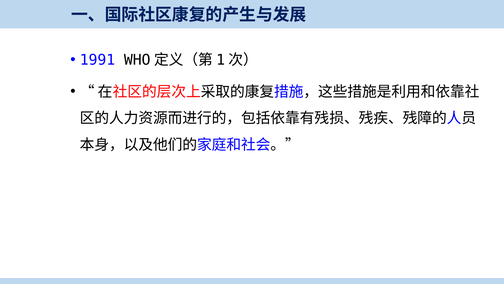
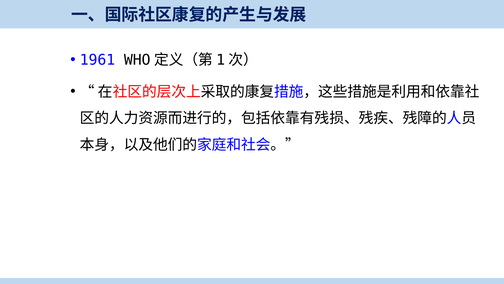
1991: 1991 -> 1961
